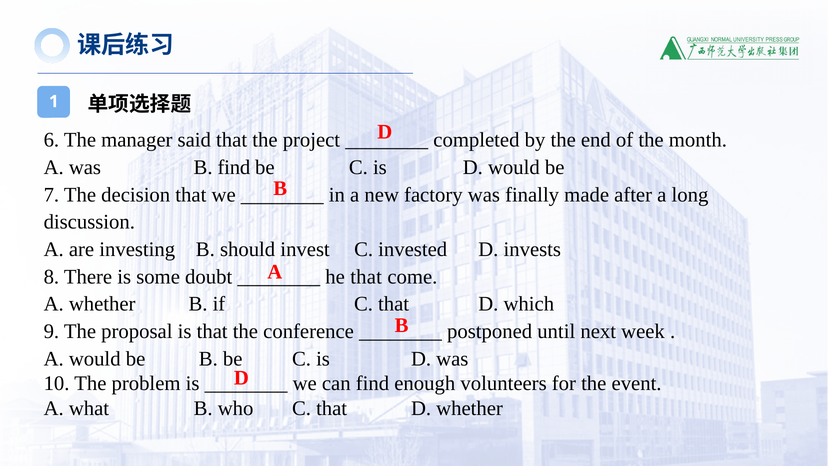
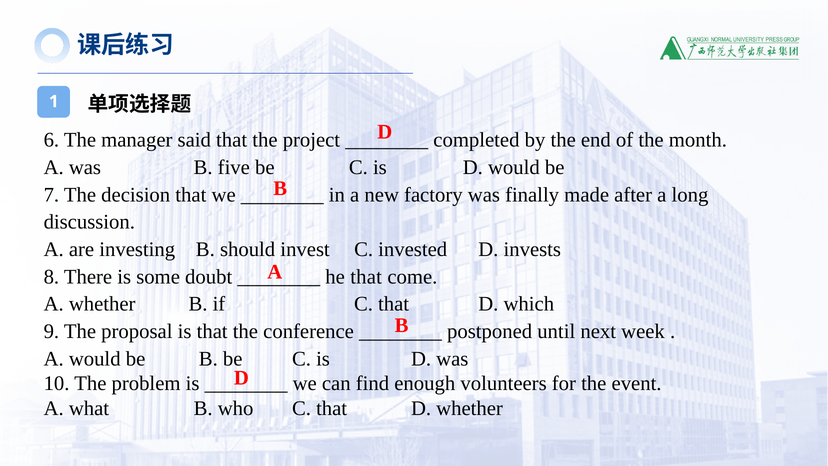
B find: find -> five
